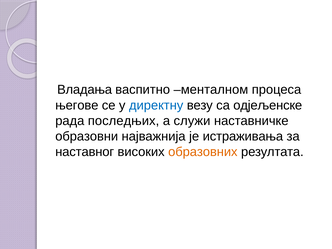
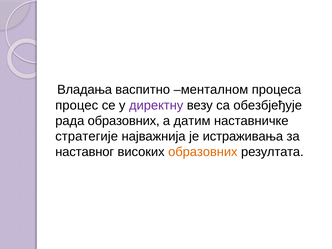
његове: његове -> процес
директну colour: blue -> purple
одјељенске: одјељенске -> обезбјеђује
рада последњих: последњих -> образовних
служи: служи -> датим
образовни: образовни -> стратегије
